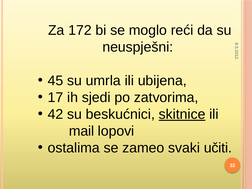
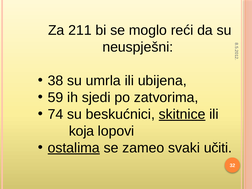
172: 172 -> 211
45: 45 -> 38
17: 17 -> 59
42: 42 -> 74
mail: mail -> koja
ostalima underline: none -> present
